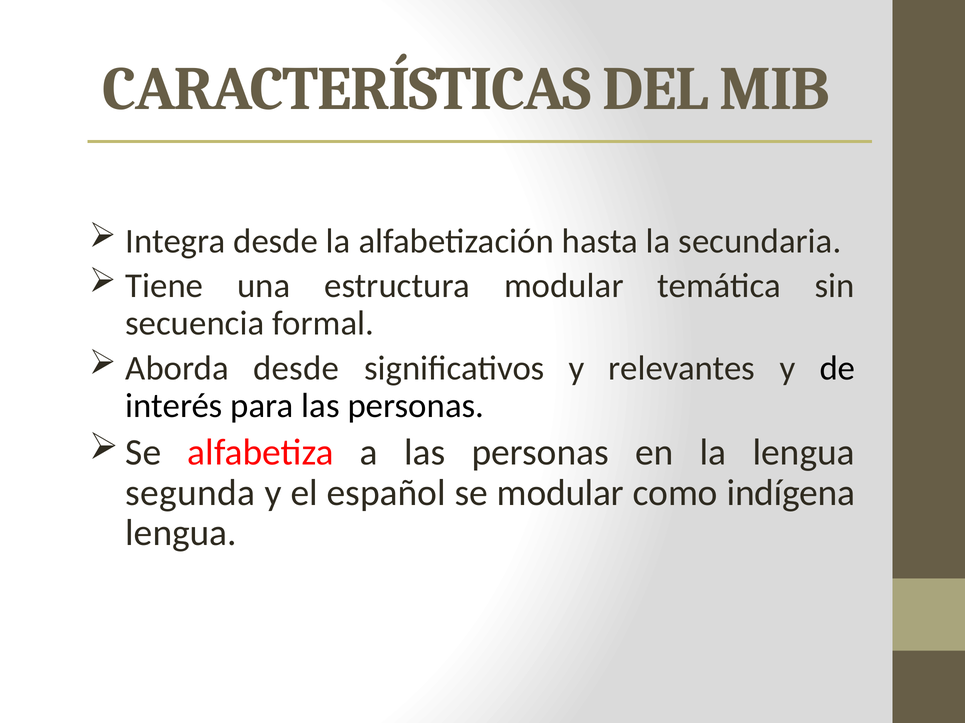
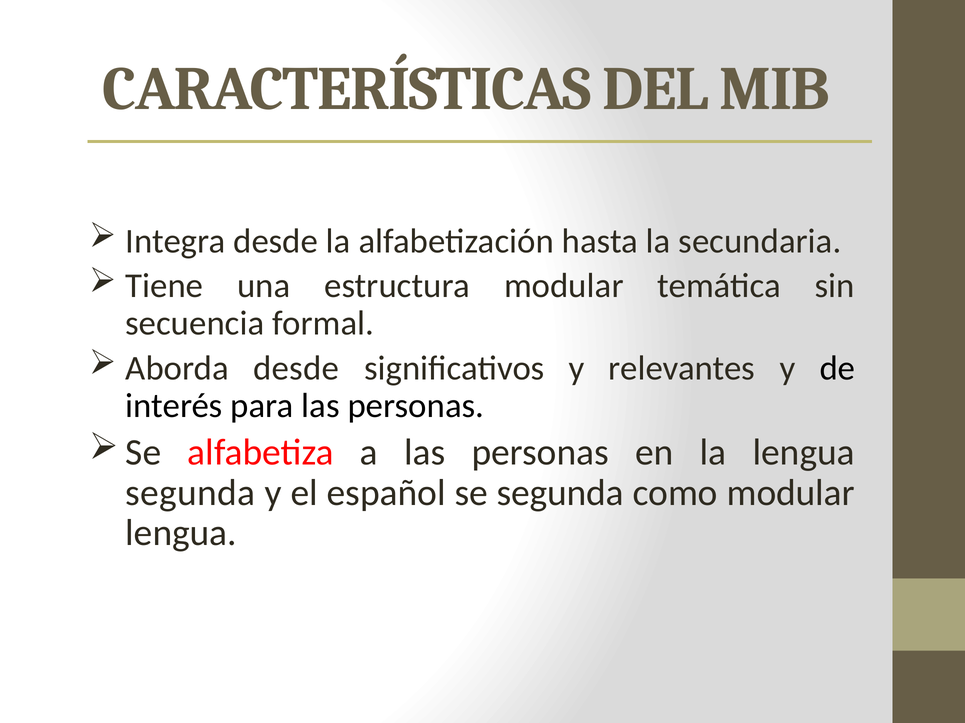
se modular: modular -> segunda
como indígena: indígena -> modular
